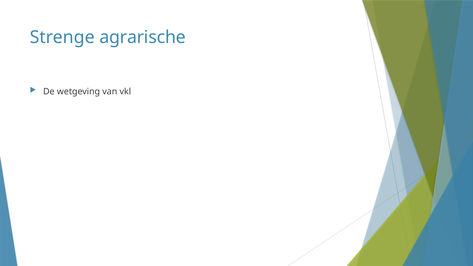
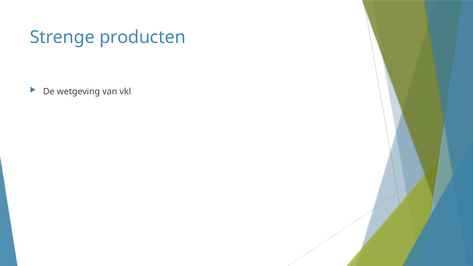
agrarische: agrarische -> producten
